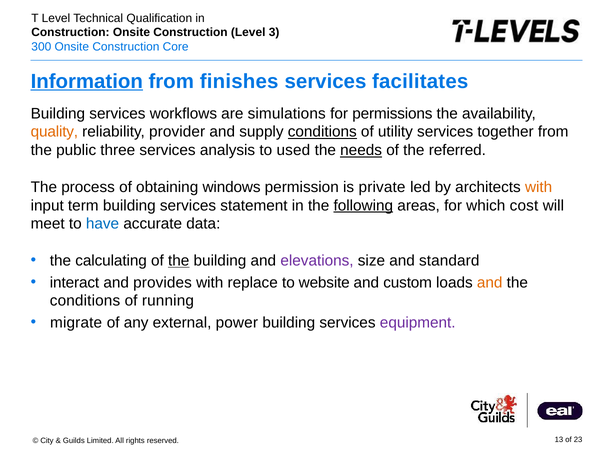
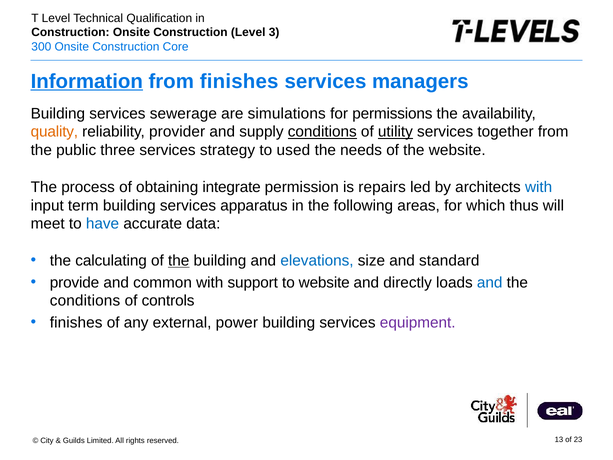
facilitates: facilitates -> managers
workflows: workflows -> sewerage
utility underline: none -> present
analysis: analysis -> strategy
needs underline: present -> none
the referred: referred -> website
windows: windows -> integrate
private: private -> repairs
with at (539, 187) colour: orange -> blue
statement: statement -> apparatus
following underline: present -> none
cost: cost -> thus
elevations colour: purple -> blue
interact: interact -> provide
provides: provides -> common
replace: replace -> support
custom: custom -> directly
and at (490, 282) colour: orange -> blue
running: running -> controls
migrate at (76, 322): migrate -> finishes
